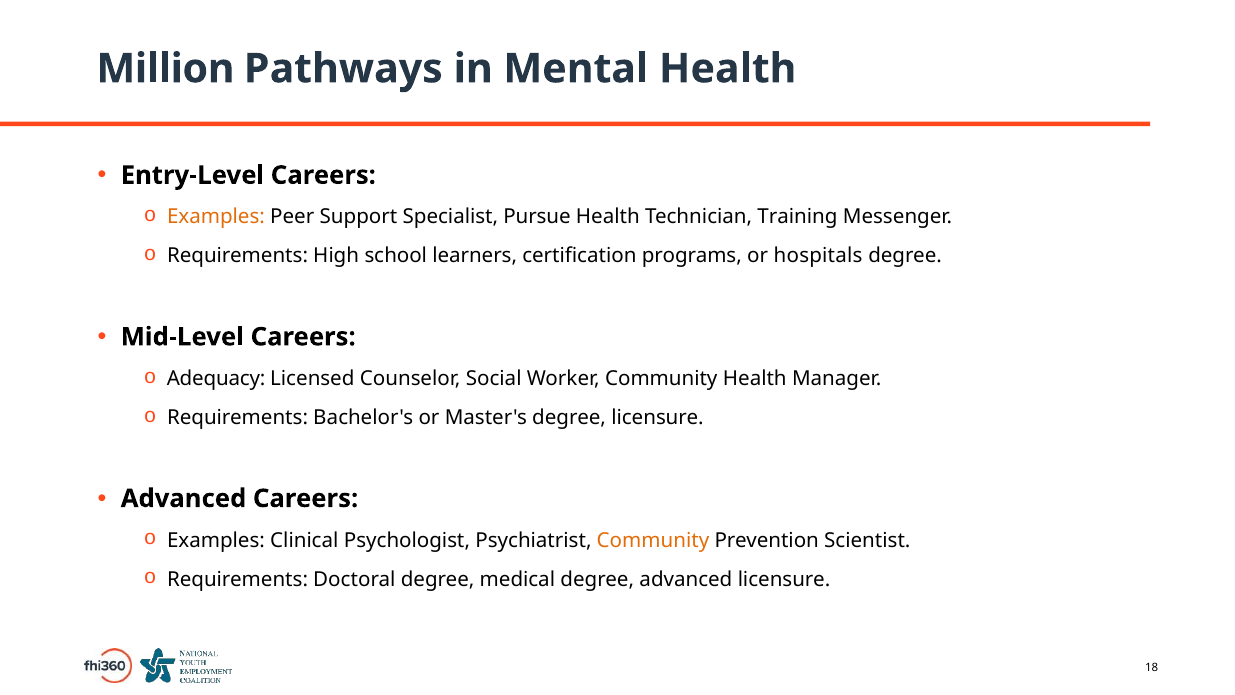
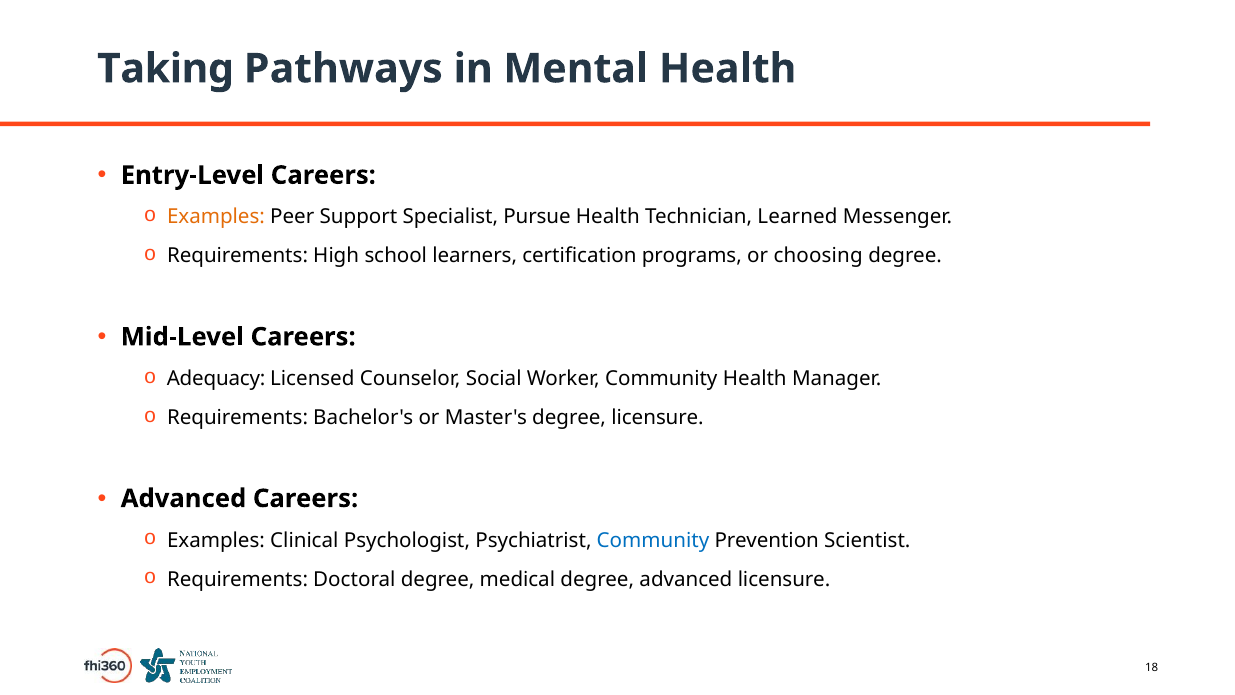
Million: Million -> Taking
Training: Training -> Learned
hospitals: hospitals -> choosing
Community at (653, 540) colour: orange -> blue
